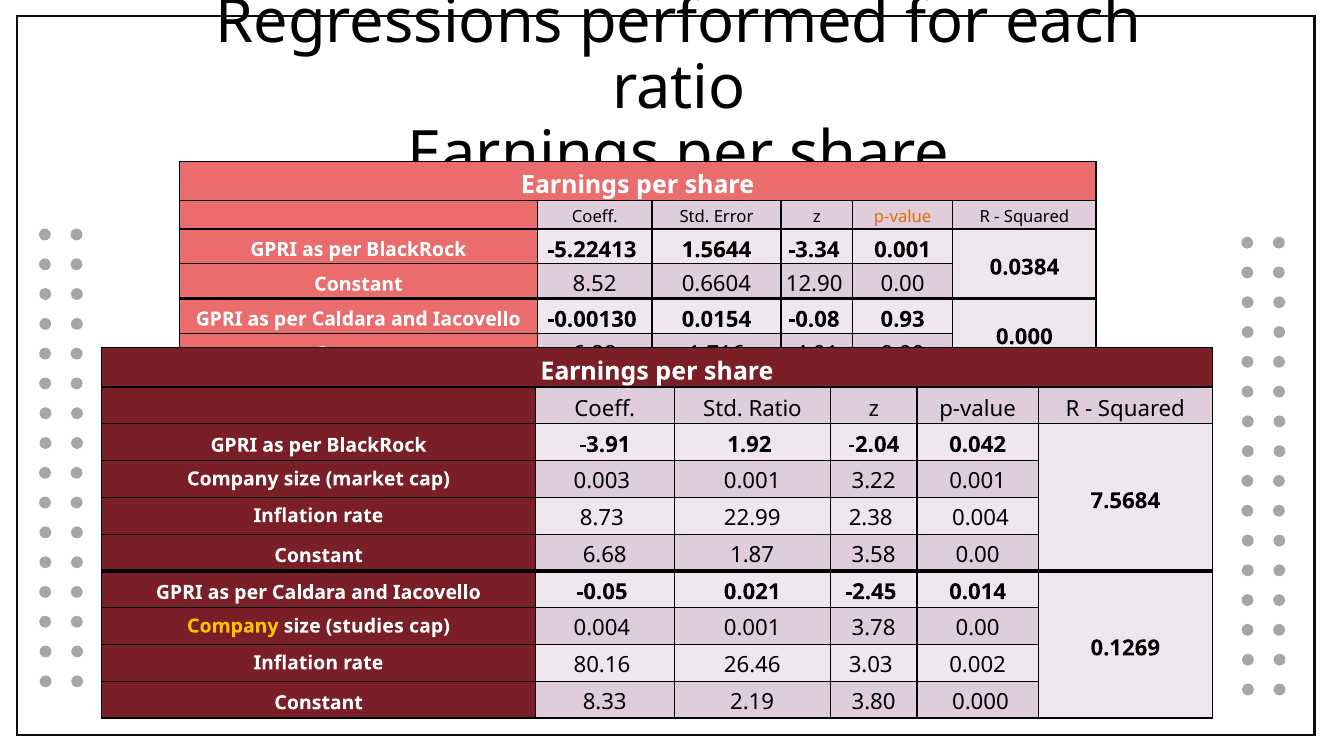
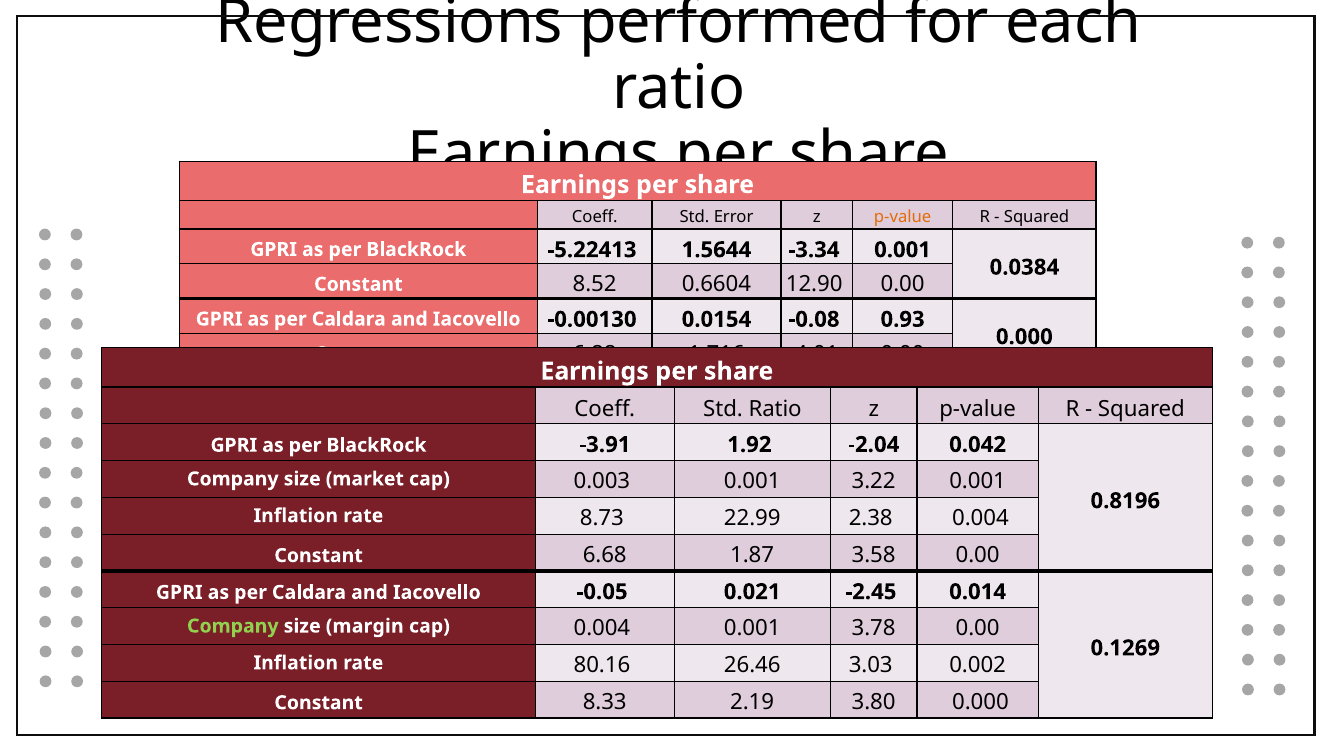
7.5684: 7.5684 -> 0.8196
Company at (233, 626) colour: yellow -> light green
studies: studies -> margin
